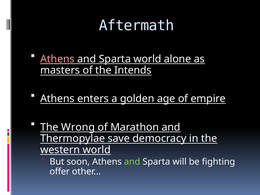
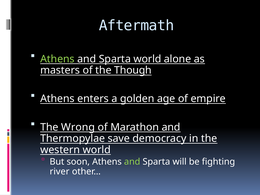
Athens at (57, 59) colour: pink -> light green
Intends: Intends -> Though
offer: offer -> river
